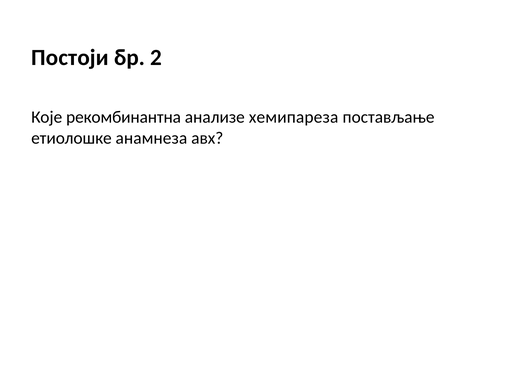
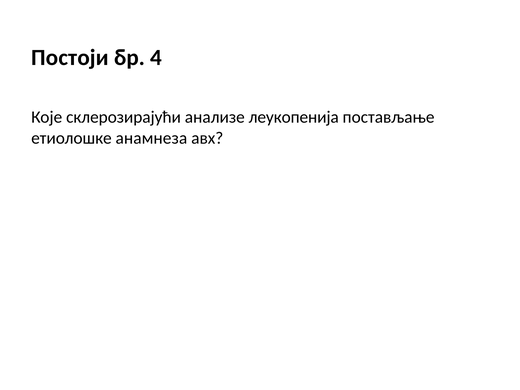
2: 2 -> 4
рекомбинантна: рекомбинантна -> склерозирајући
хемипареза: хемипареза -> леукопенија
